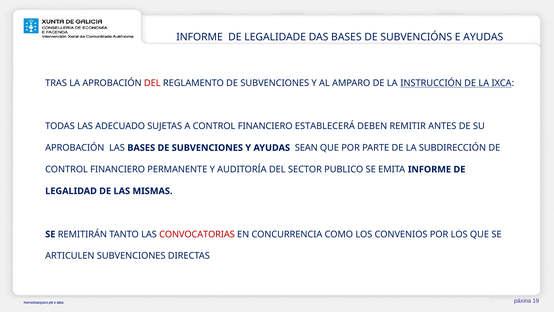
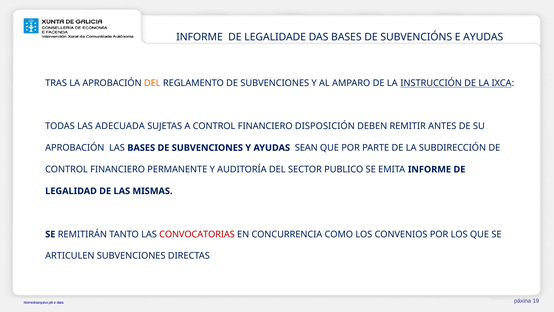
DEL at (152, 83) colour: red -> orange
ADECUADO: ADECUADO -> ADECUADA
ESTABLECERÁ: ESTABLECERÁ -> DISPOSICIÓN
